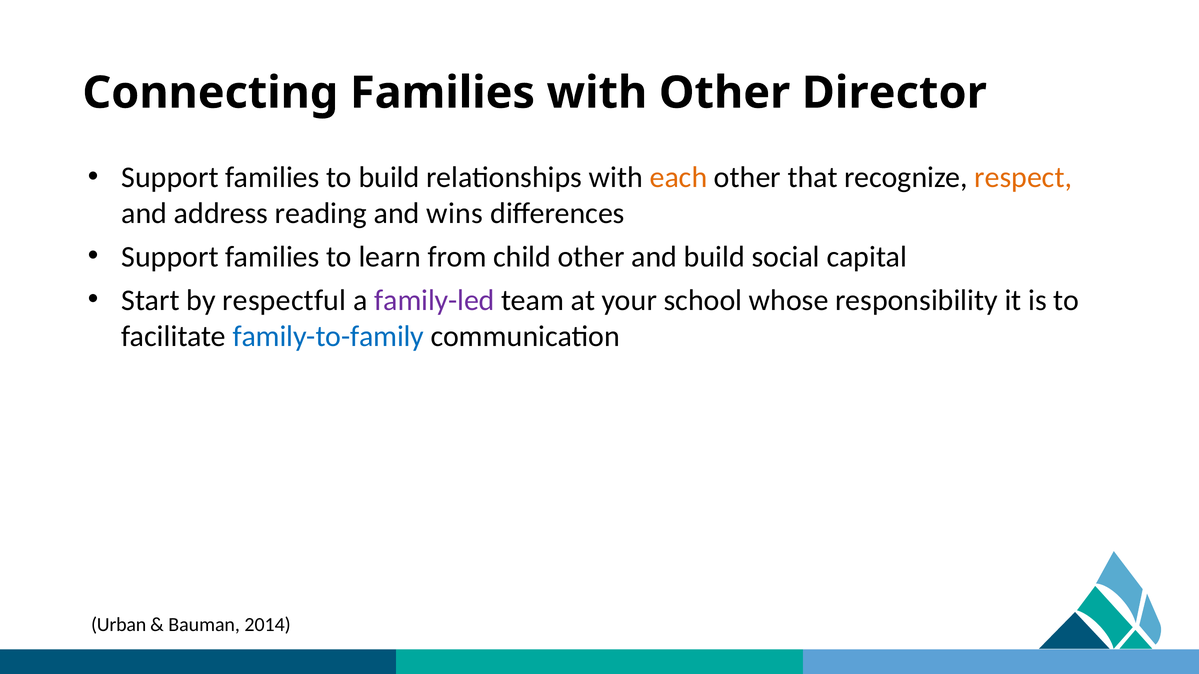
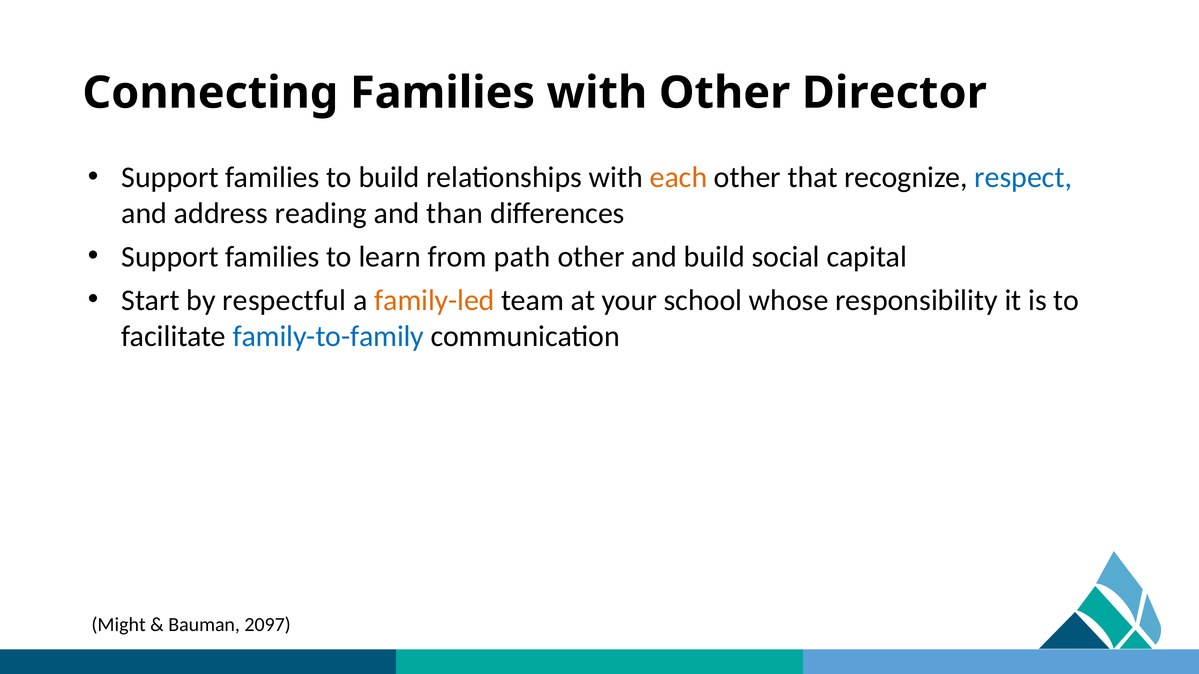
respect colour: orange -> blue
wins: wins -> than
child: child -> path
family-led colour: purple -> orange
Urban: Urban -> Might
2014: 2014 -> 2097
